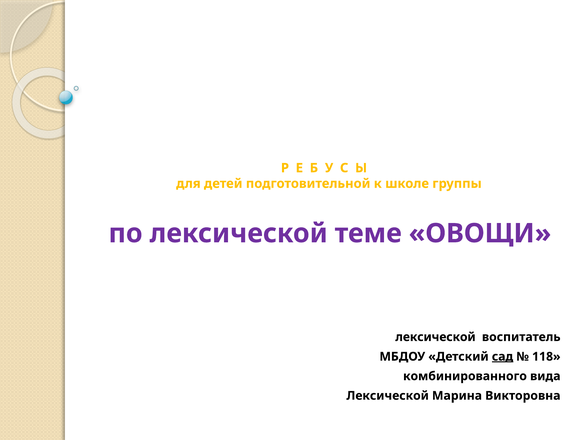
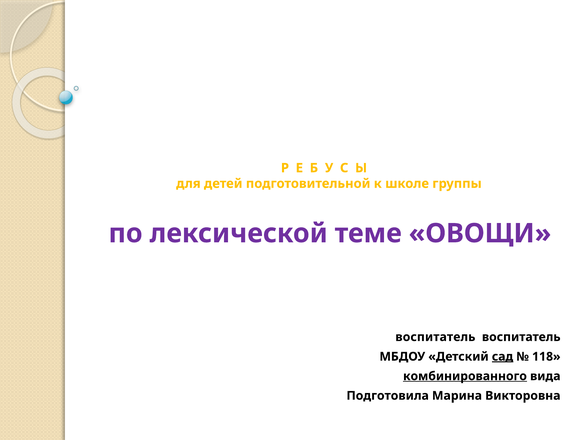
лексической at (435, 337): лексической -> воспитатель
комбинированного underline: none -> present
Лексической at (388, 395): Лексической -> Подготовила
